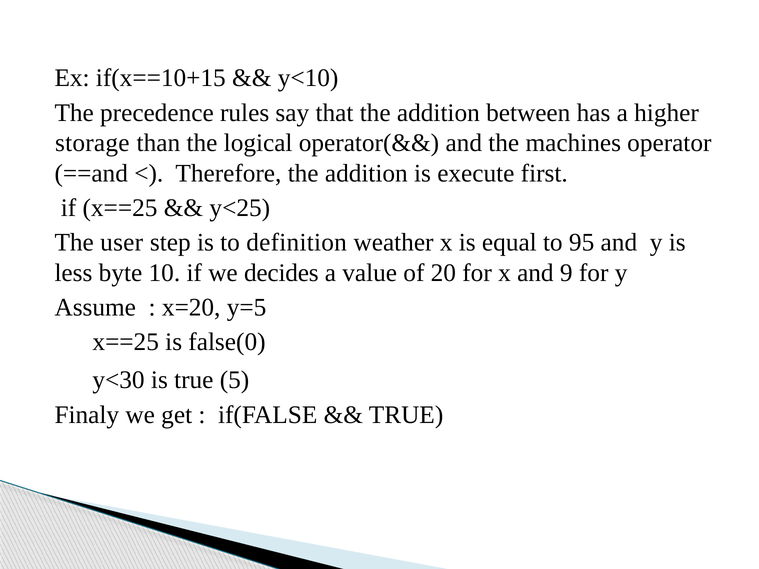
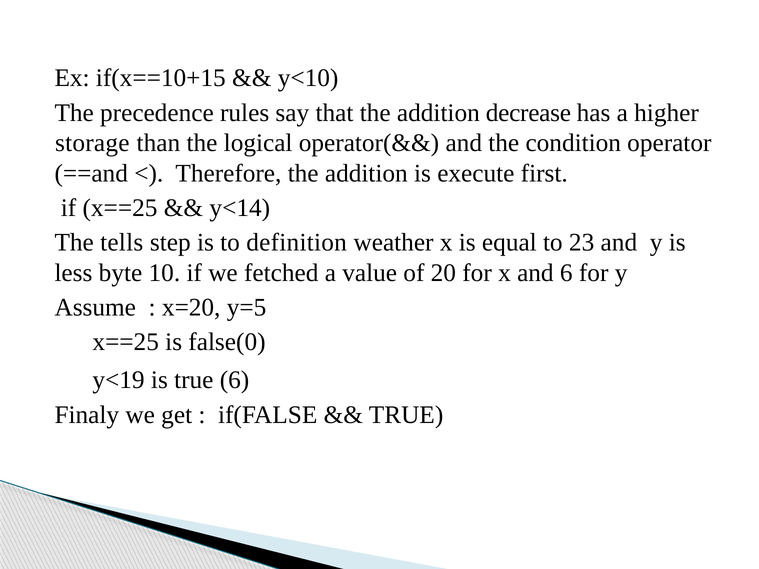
between: between -> decrease
machines: machines -> condition
y<25: y<25 -> y<14
user: user -> tells
95: 95 -> 23
decides: decides -> fetched
and 9: 9 -> 6
y<30: y<30 -> y<19
true 5: 5 -> 6
